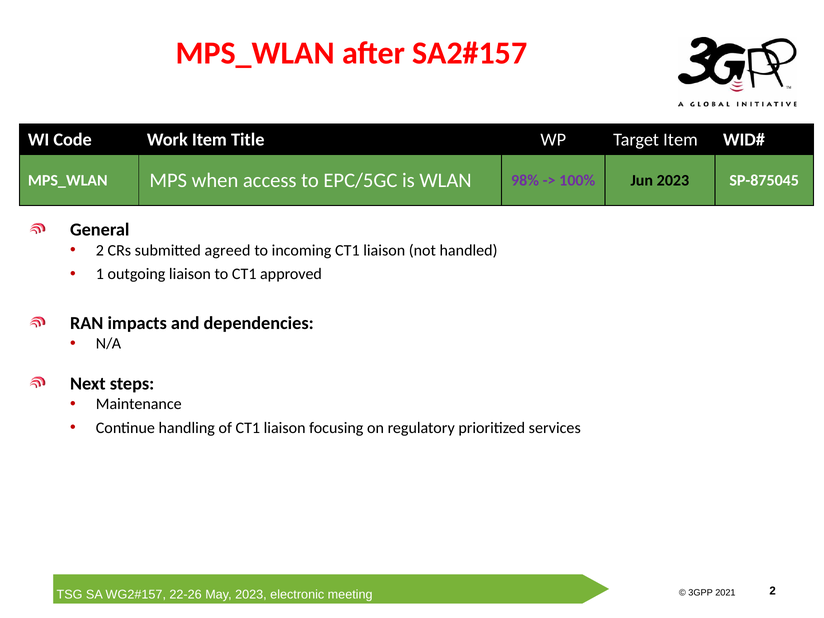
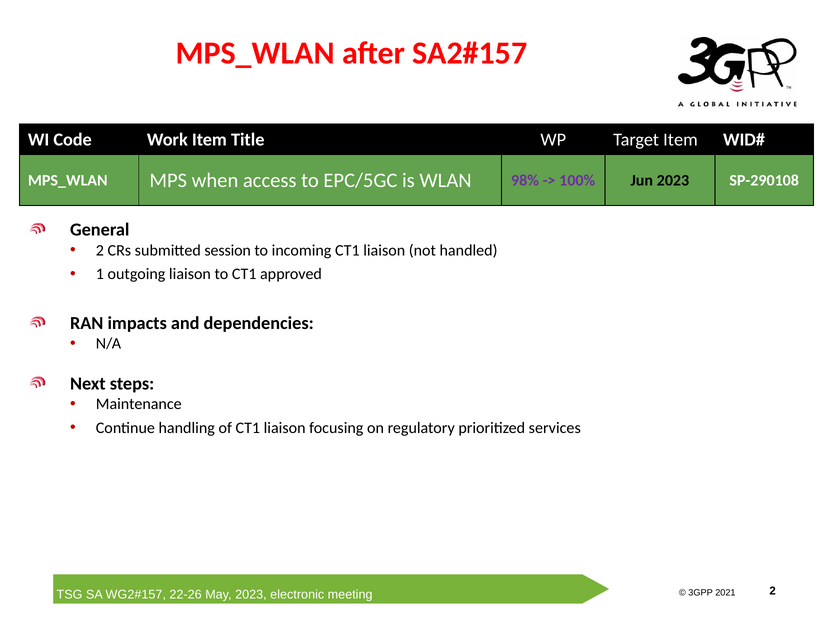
SP-875045: SP-875045 -> SP-290108
agreed: agreed -> session
